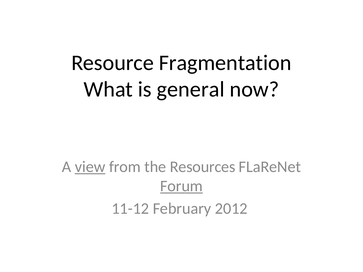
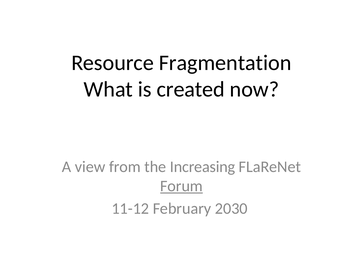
general: general -> created
view underline: present -> none
Resources: Resources -> Increasing
2012: 2012 -> 2030
